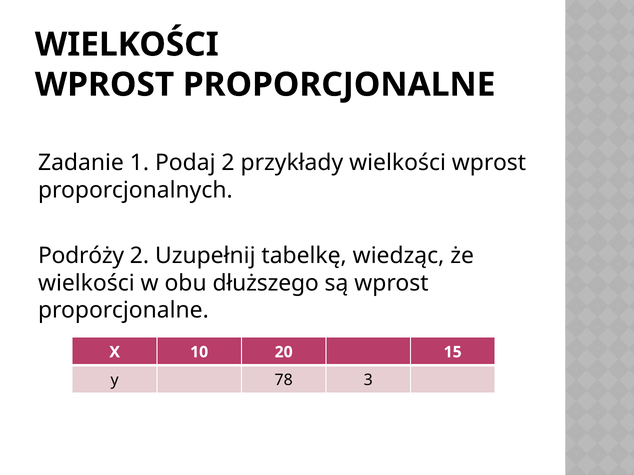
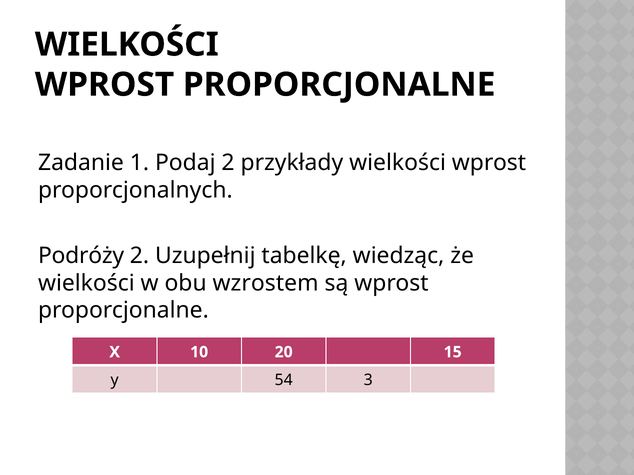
dłuższego: dłuższego -> wzrostem
78: 78 -> 54
